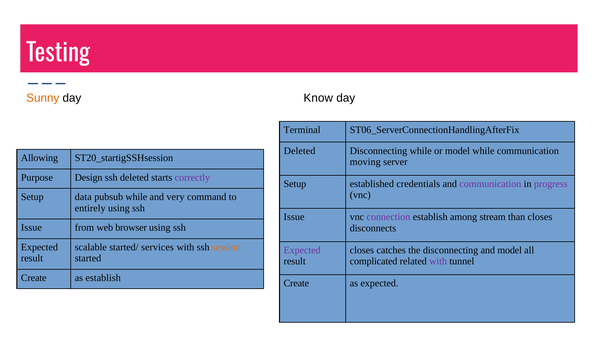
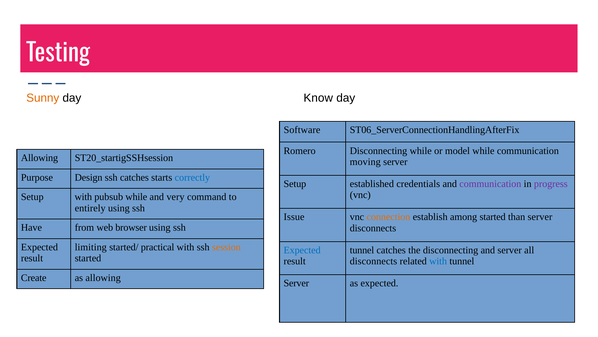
Terminal: Terminal -> Software
Deleted at (300, 150): Deleted -> Romero
ssh deleted: deleted -> catches
correctly colour: purple -> blue
Setup data: data -> with
connection colour: purple -> orange
among stream: stream -> started
than closes: closes -> server
Issue at (31, 227): Issue -> Have
scalable: scalable -> limiting
services: services -> practical
Expected at (302, 250) colour: purple -> blue
closes at (362, 250): closes -> tunnel
and model: model -> server
complicated at (374, 261): complicated -> disconnects
with at (438, 261) colour: purple -> blue
as establish: establish -> allowing
Create at (296, 283): Create -> Server
